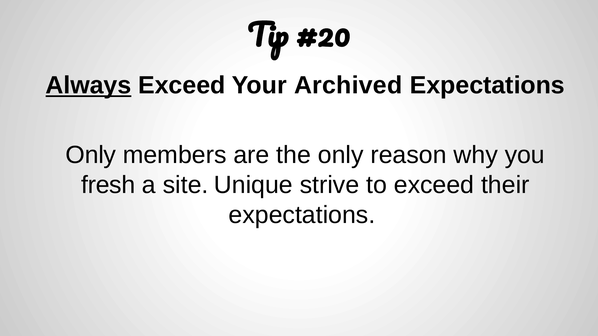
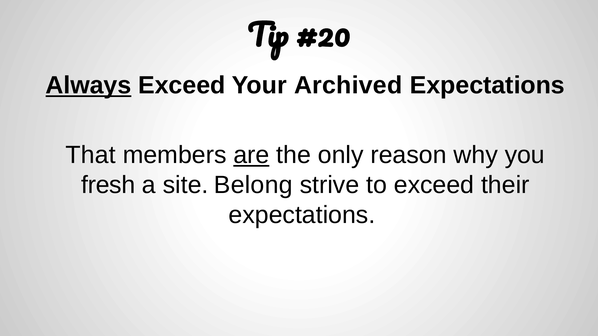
Only at (91, 155): Only -> That
are underline: none -> present
Unique: Unique -> Belong
